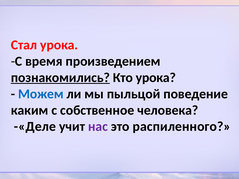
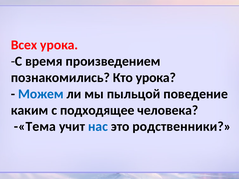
Стал: Стал -> Всех
познакомились underline: present -> none
собственное: собственное -> подходящее
-«Деле: -«Деле -> -«Тема
нас colour: purple -> blue
распиленного: распиленного -> родственники
